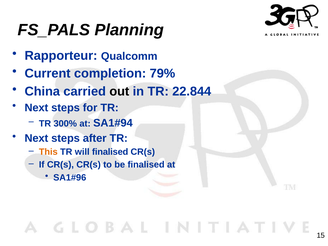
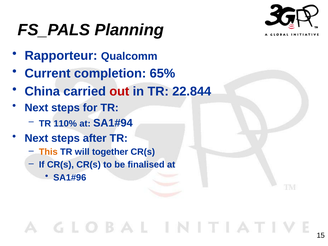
79%: 79% -> 65%
out colour: black -> red
300%: 300% -> 110%
will finalised: finalised -> together
